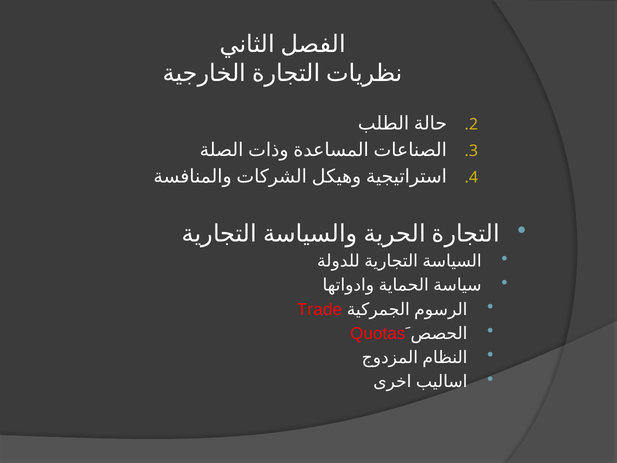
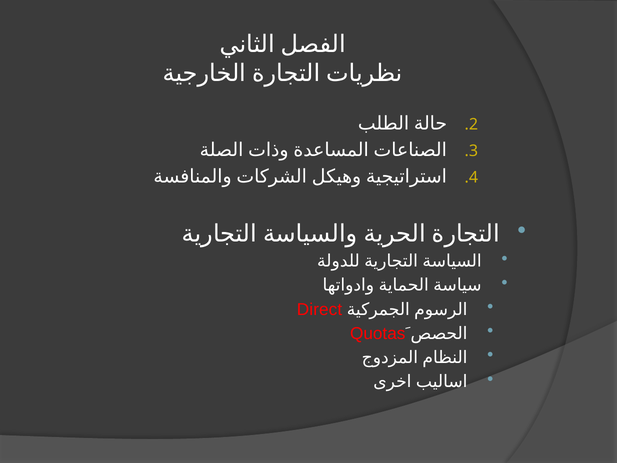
Trade: Trade -> Direct
